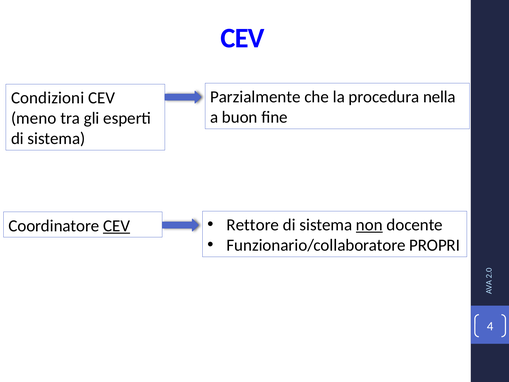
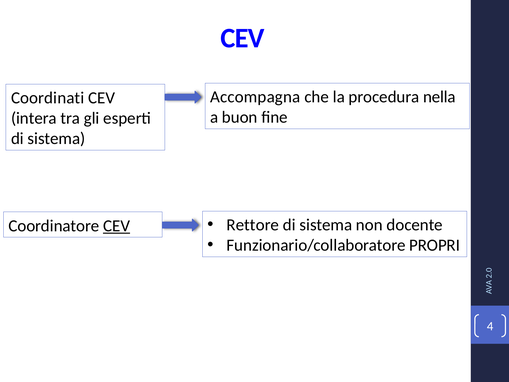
Parzialmente: Parzialmente -> Accompagna
Condizioni: Condizioni -> Coordinati
meno: meno -> intera
non underline: present -> none
